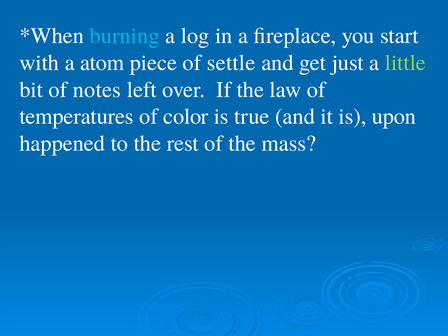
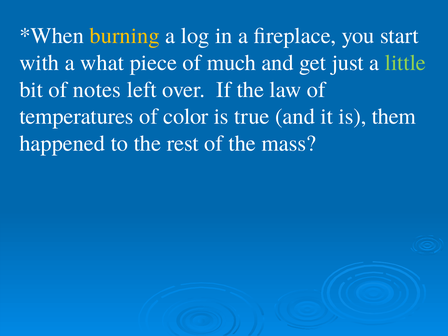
burning colour: light blue -> yellow
atom: atom -> what
settle: settle -> much
upon: upon -> them
